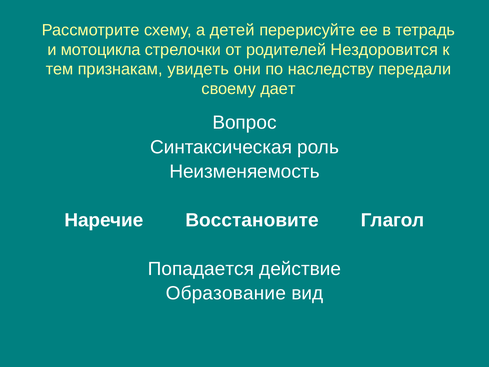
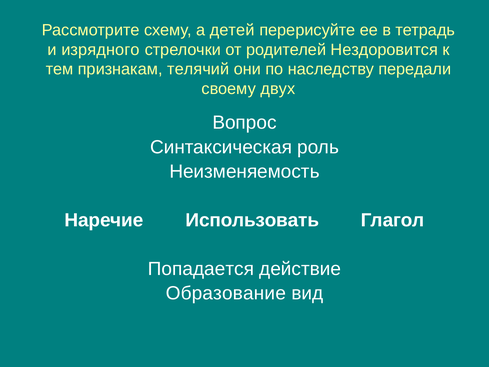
мотоцикла: мотоцикла -> изрядного
увидеть: увидеть -> телячий
дает: дает -> двух
Восстановите: Восстановите -> Использовать
